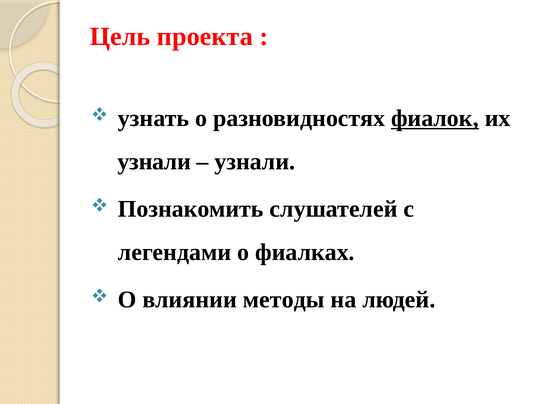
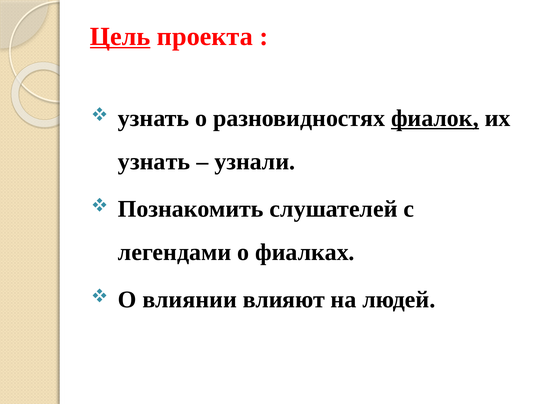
Цель underline: none -> present
узнали at (154, 162): узнали -> узнать
методы: методы -> влияют
